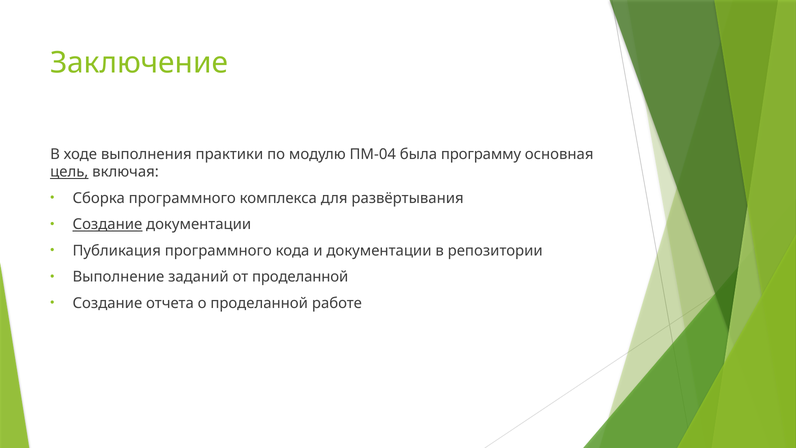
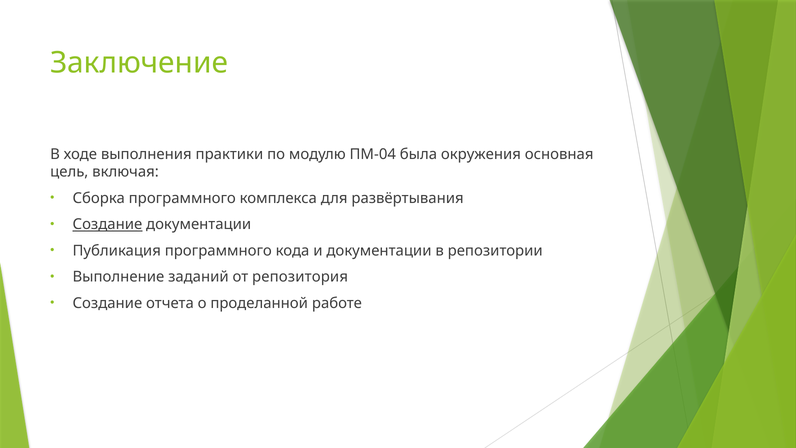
программу: программу -> окружения
цель underline: present -> none
от проделанной: проделанной -> репозитория
